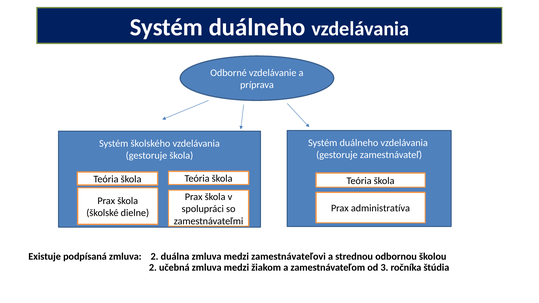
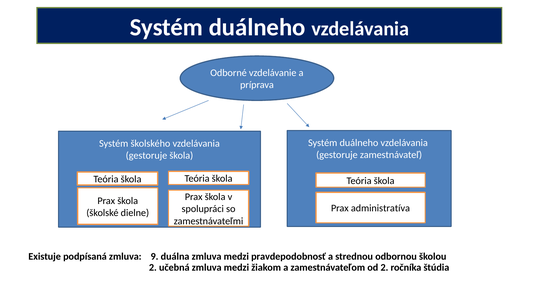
zmluva 2: 2 -> 9
zamestnávateľovi: zamestnávateľovi -> pravdepodobnosť
od 3: 3 -> 2
